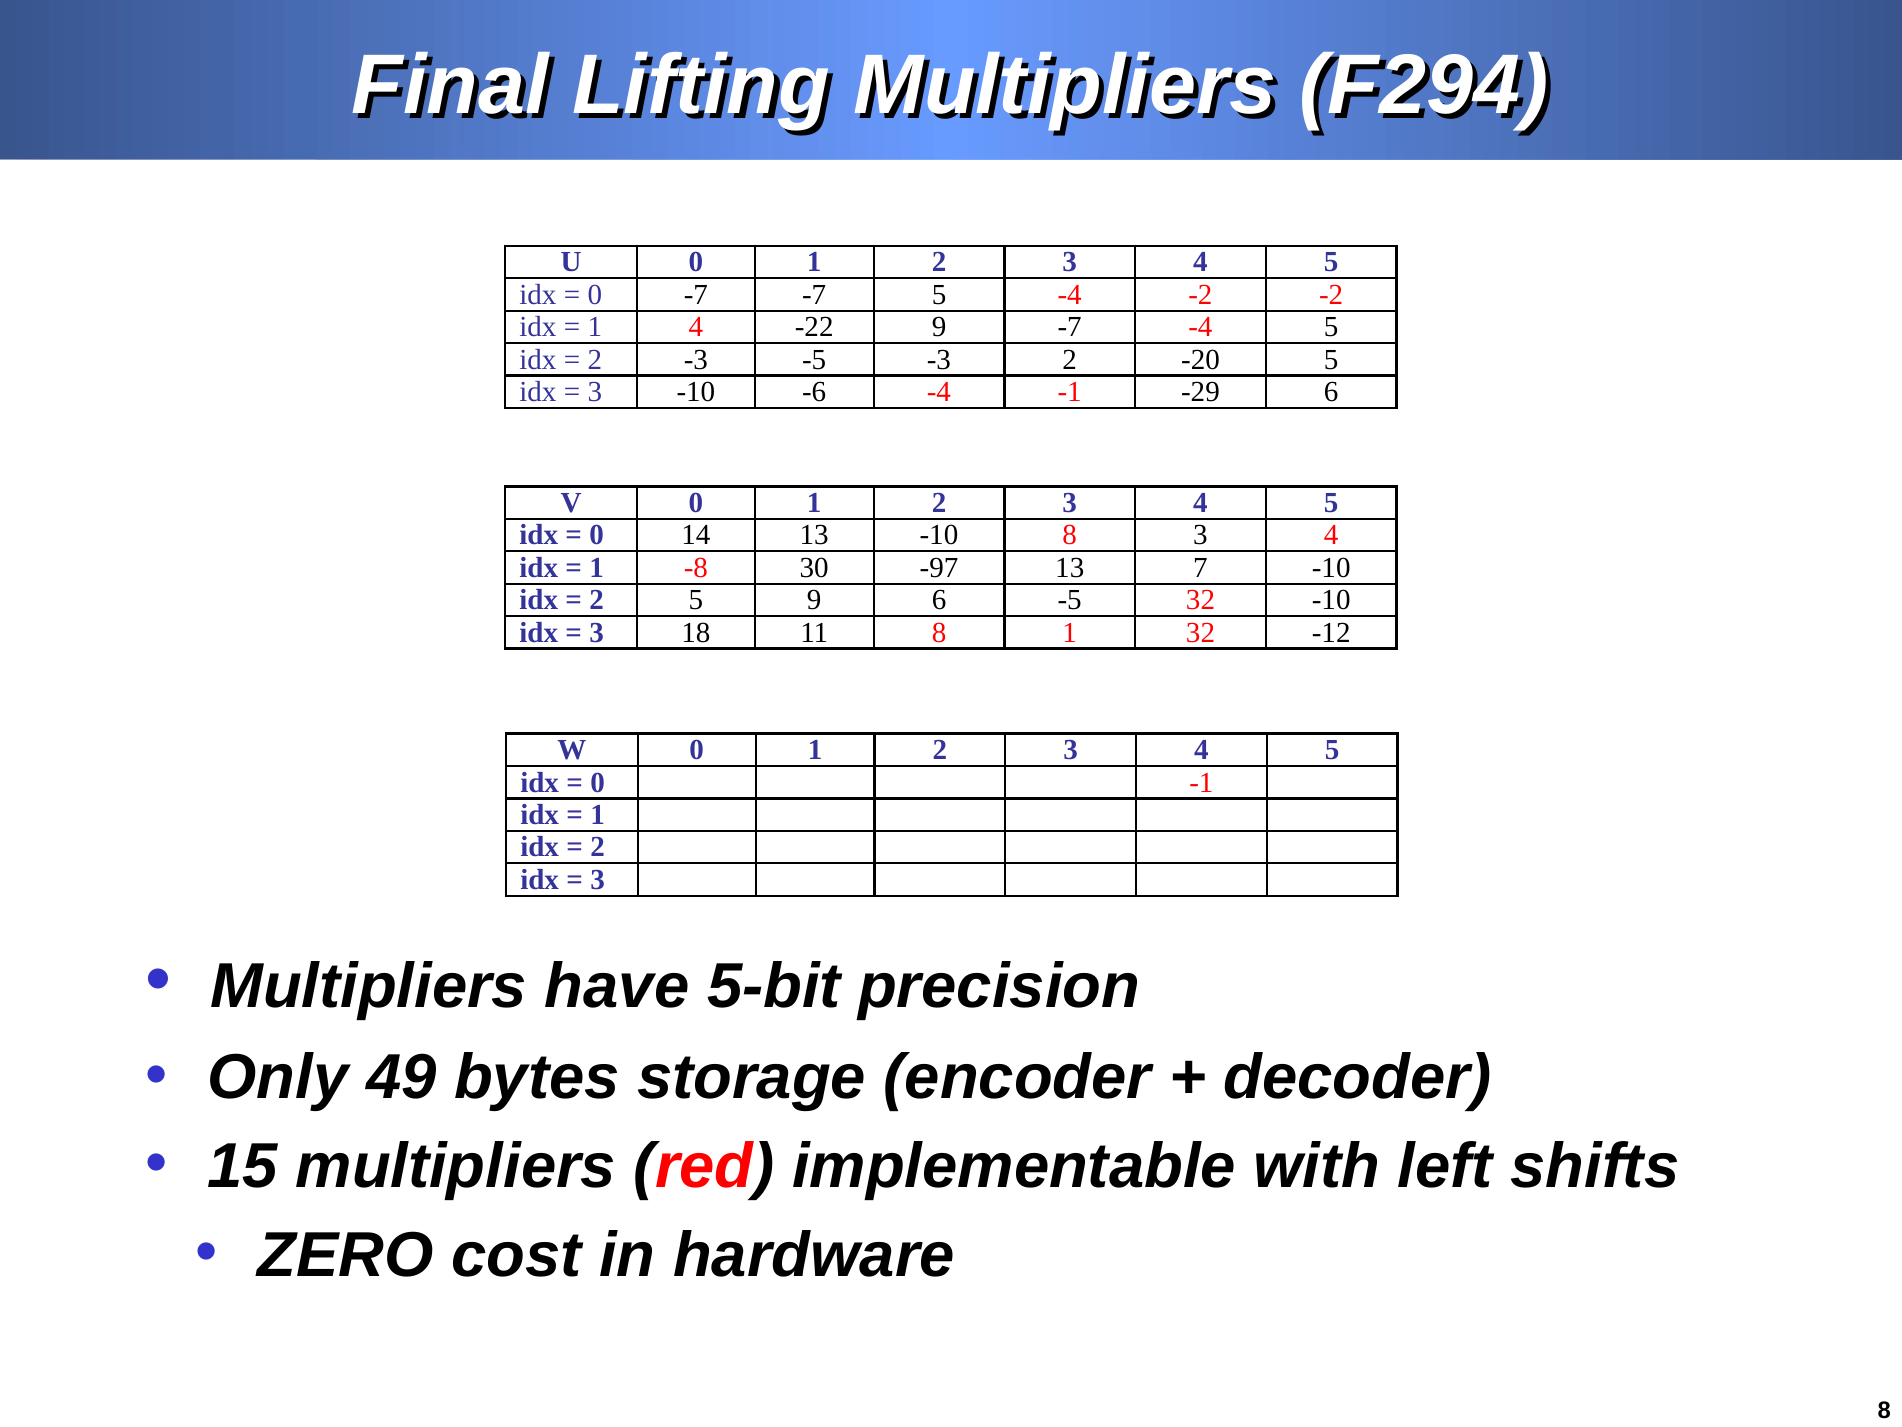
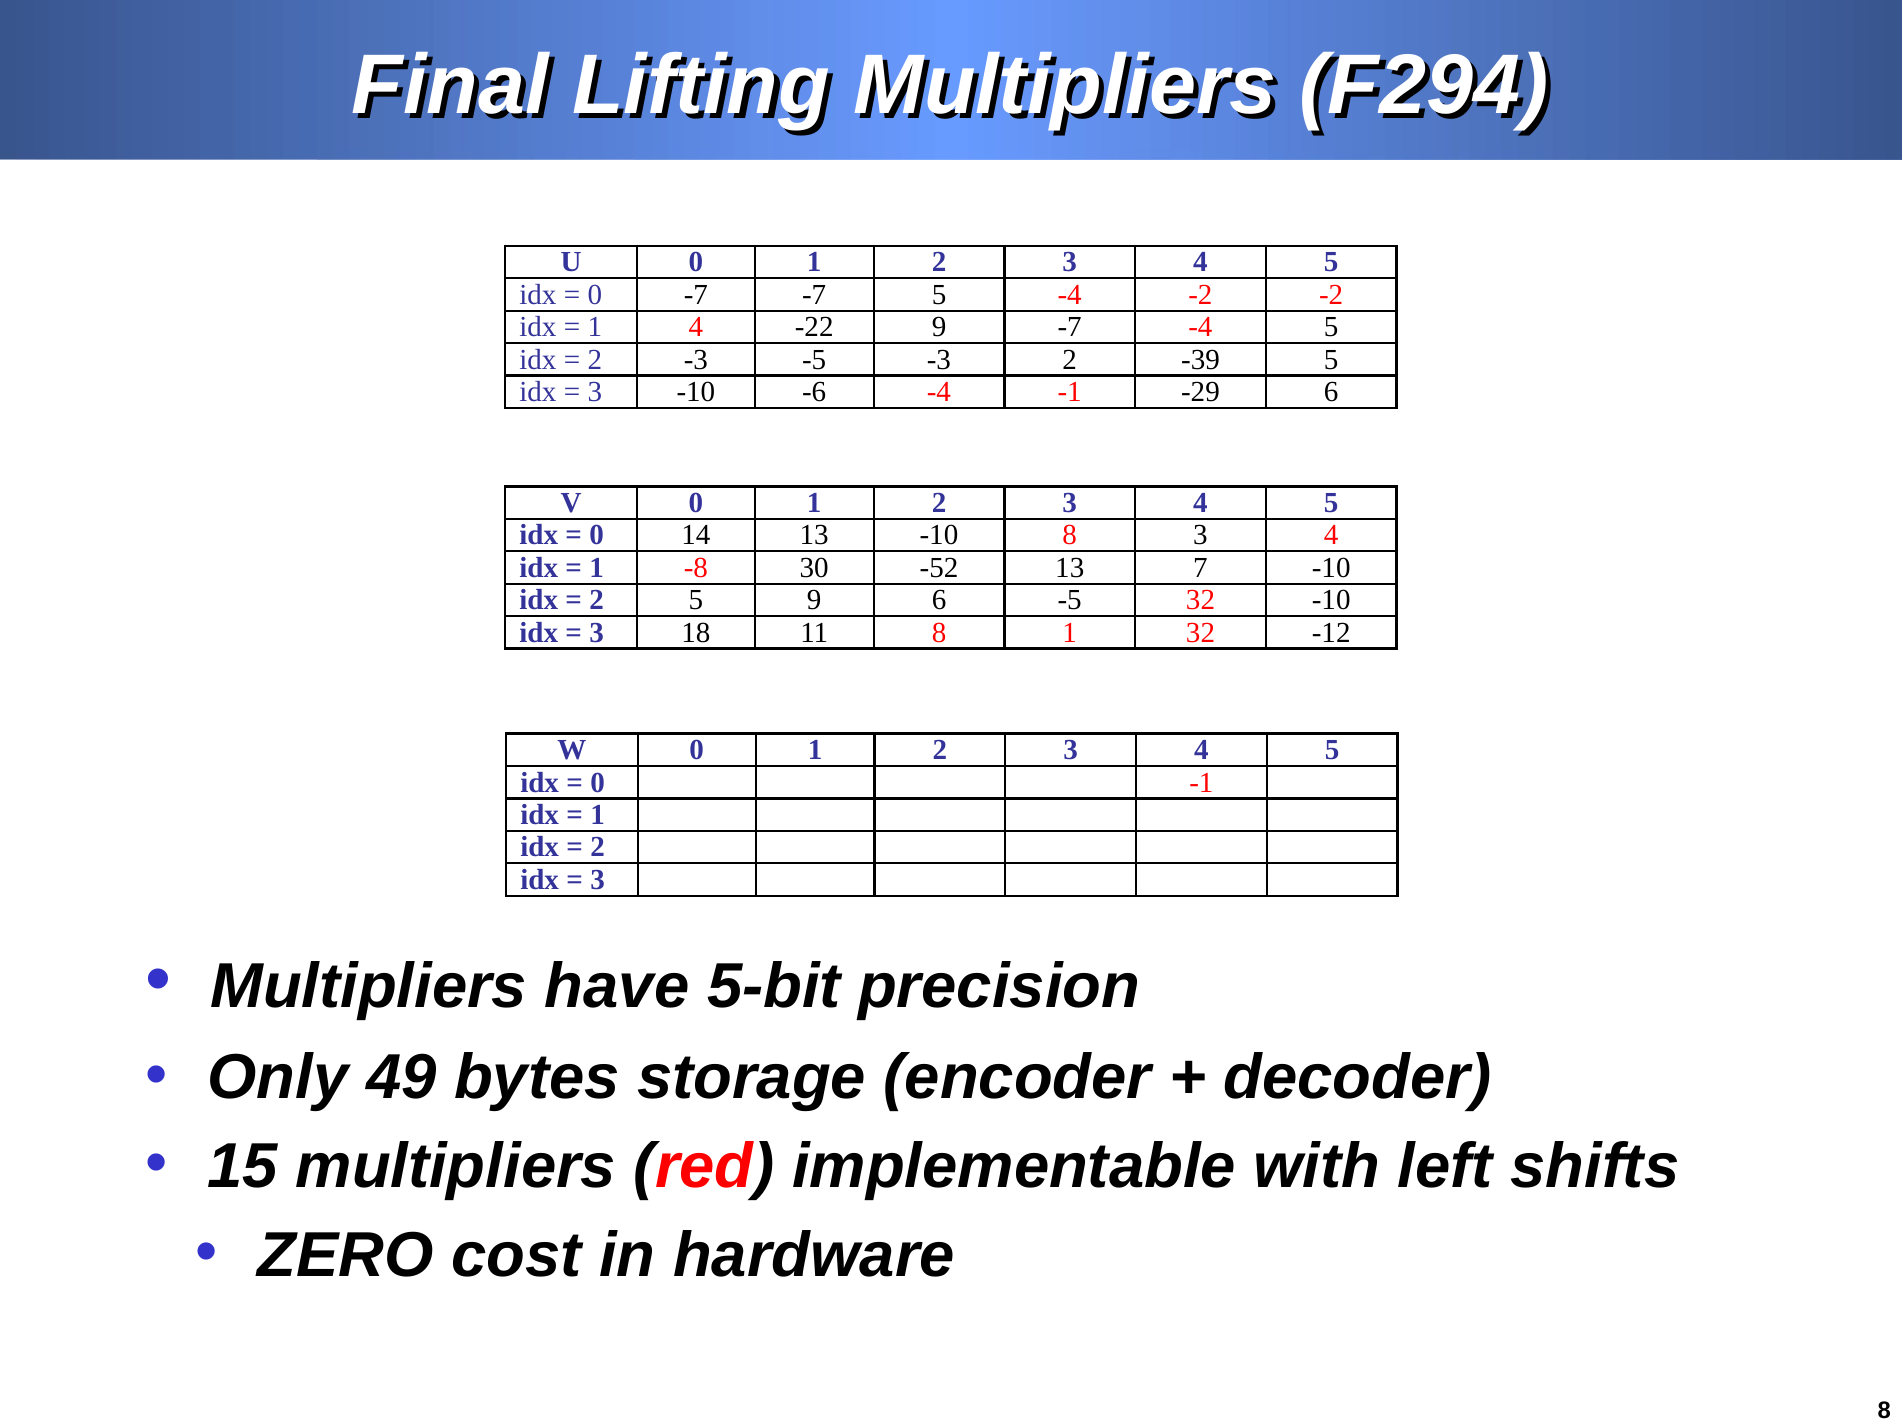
-20: -20 -> -39
-97: -97 -> -52
